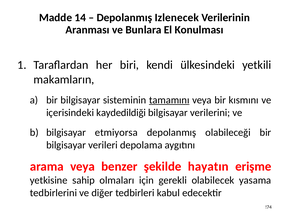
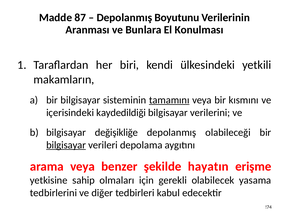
14: 14 -> 87
Izlenecek: Izlenecek -> Boyutunu
etmiyorsa: etmiyorsa -> değişikliğe
bilgisayar at (66, 145) underline: none -> present
